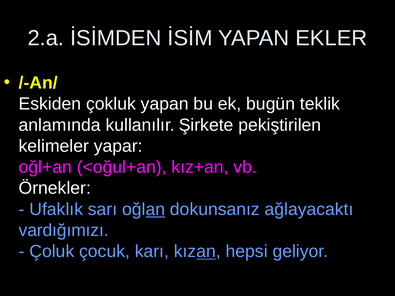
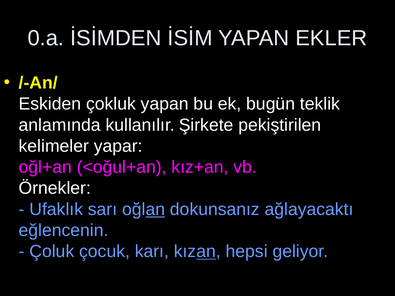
2.a: 2.a -> 0.a
vardığımızı: vardığımızı -> eğlencenin
